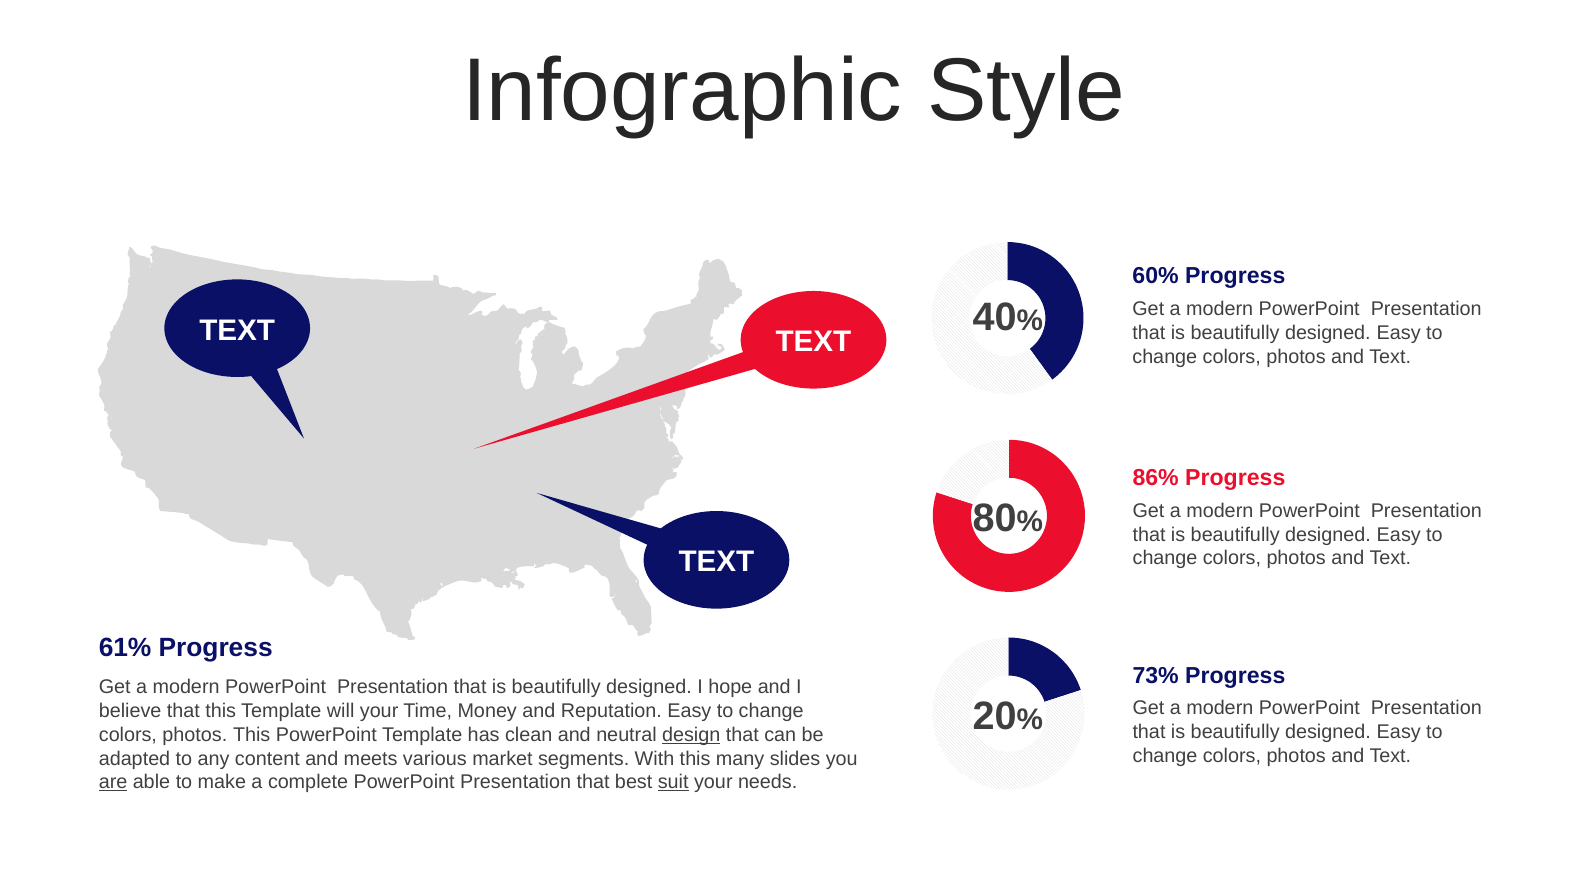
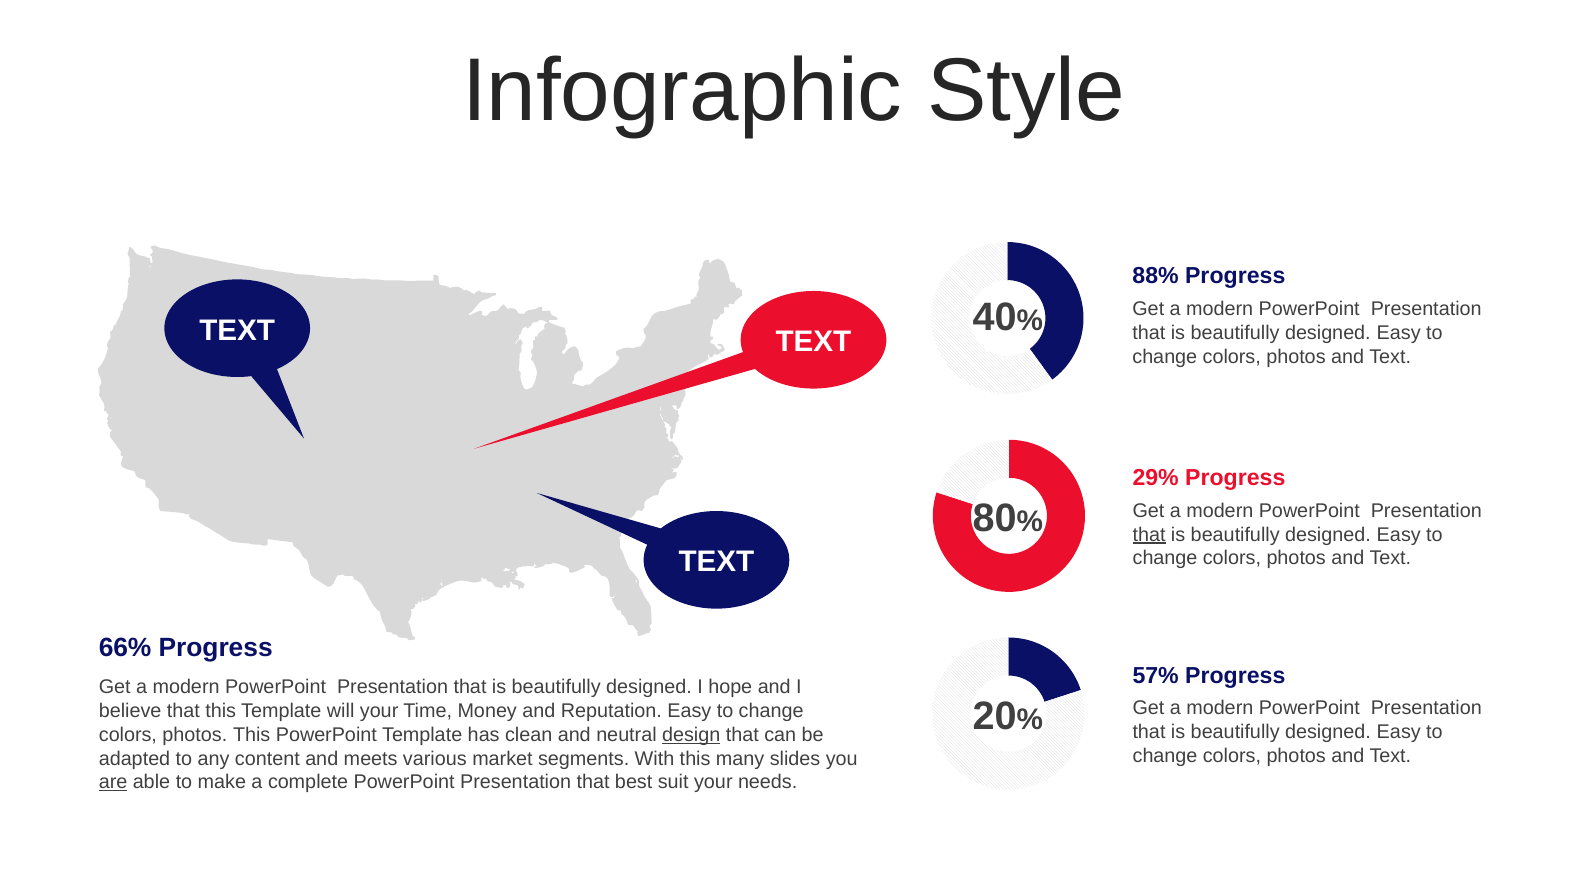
60%: 60% -> 88%
86%: 86% -> 29%
that at (1149, 535) underline: none -> present
61%: 61% -> 66%
73%: 73% -> 57%
suit underline: present -> none
